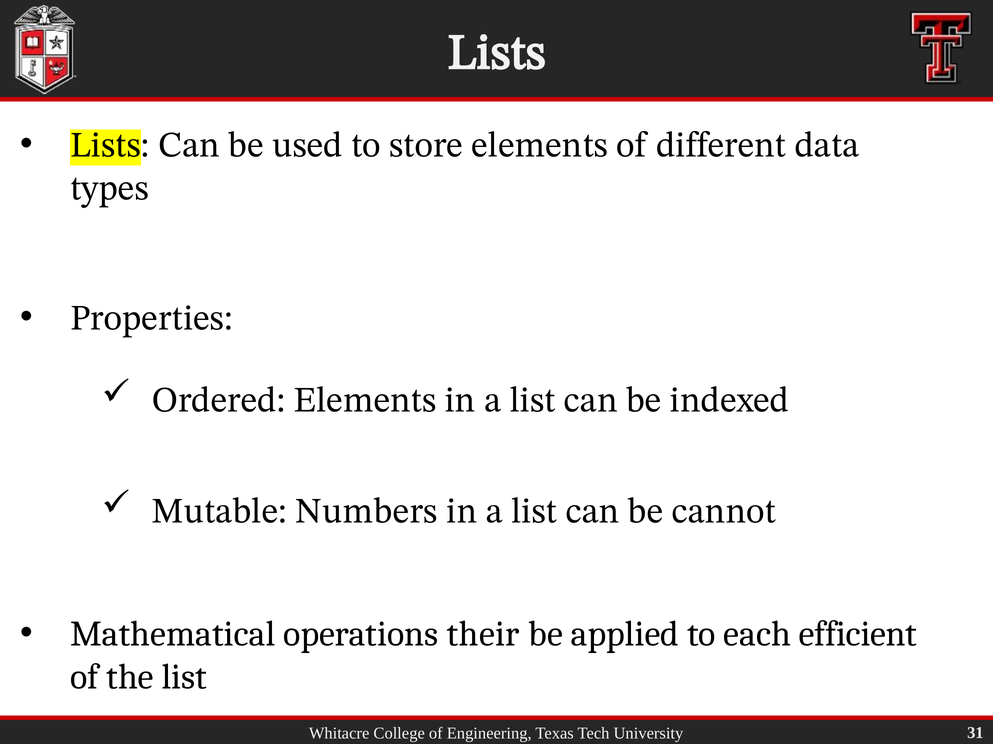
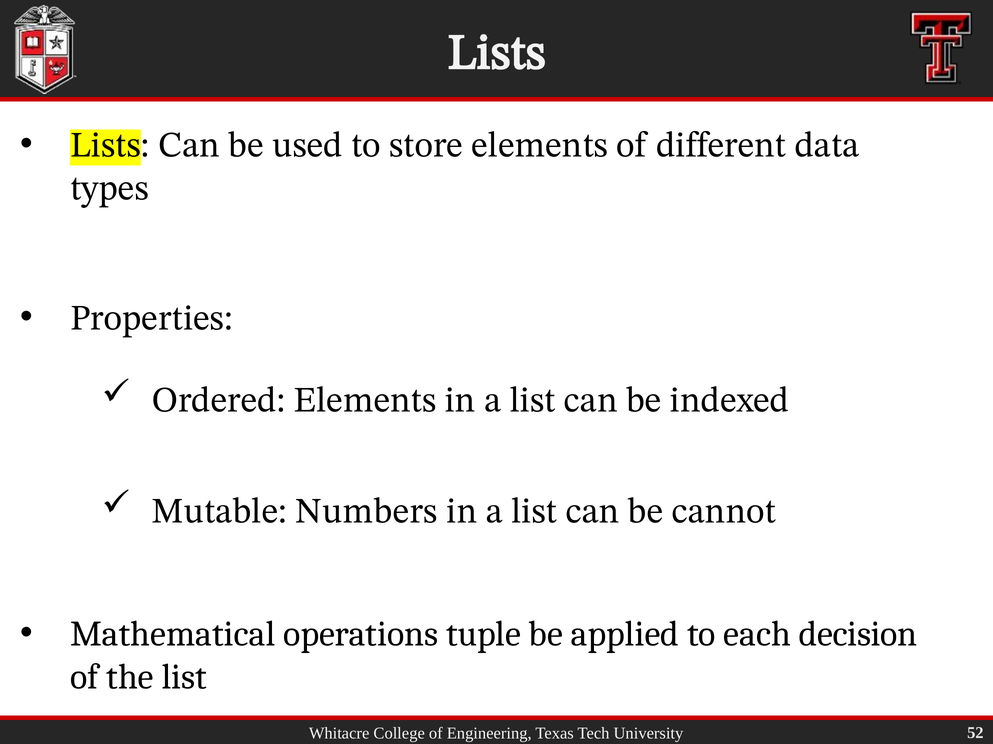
their: their -> tuple
efficient: efficient -> decision
31: 31 -> 52
